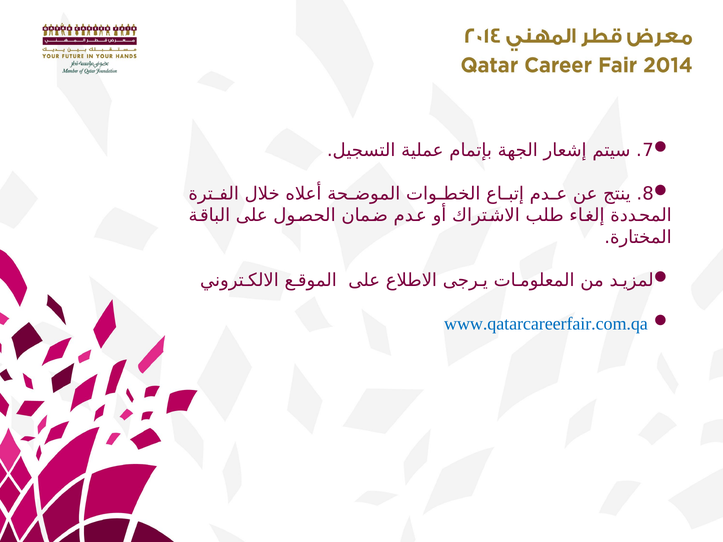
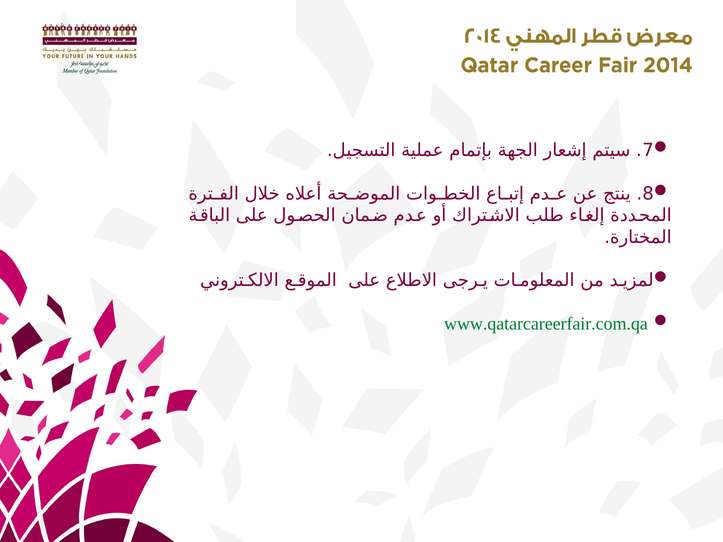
www.qatarcareerfair.com.qa colour: blue -> green
